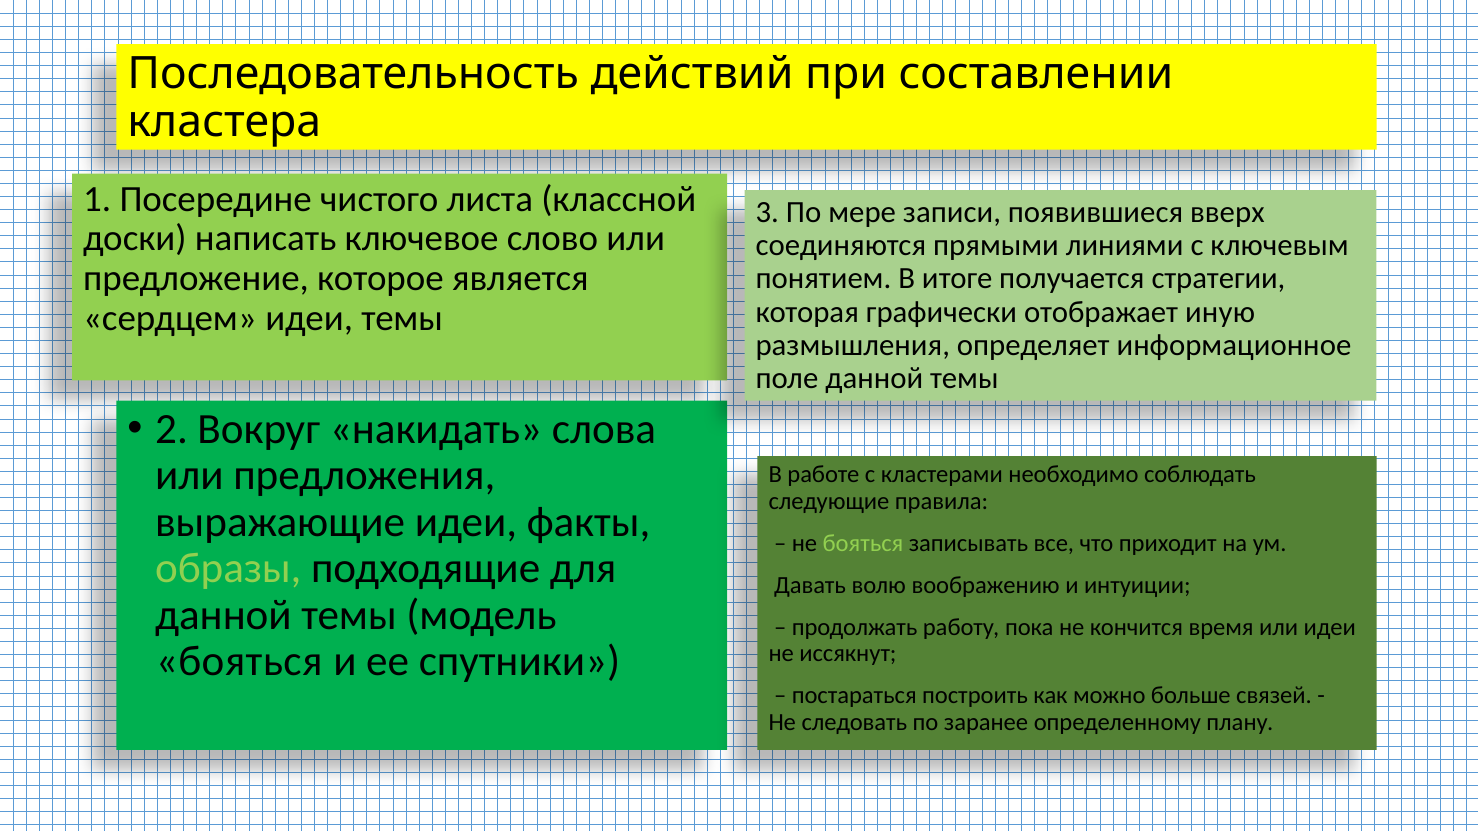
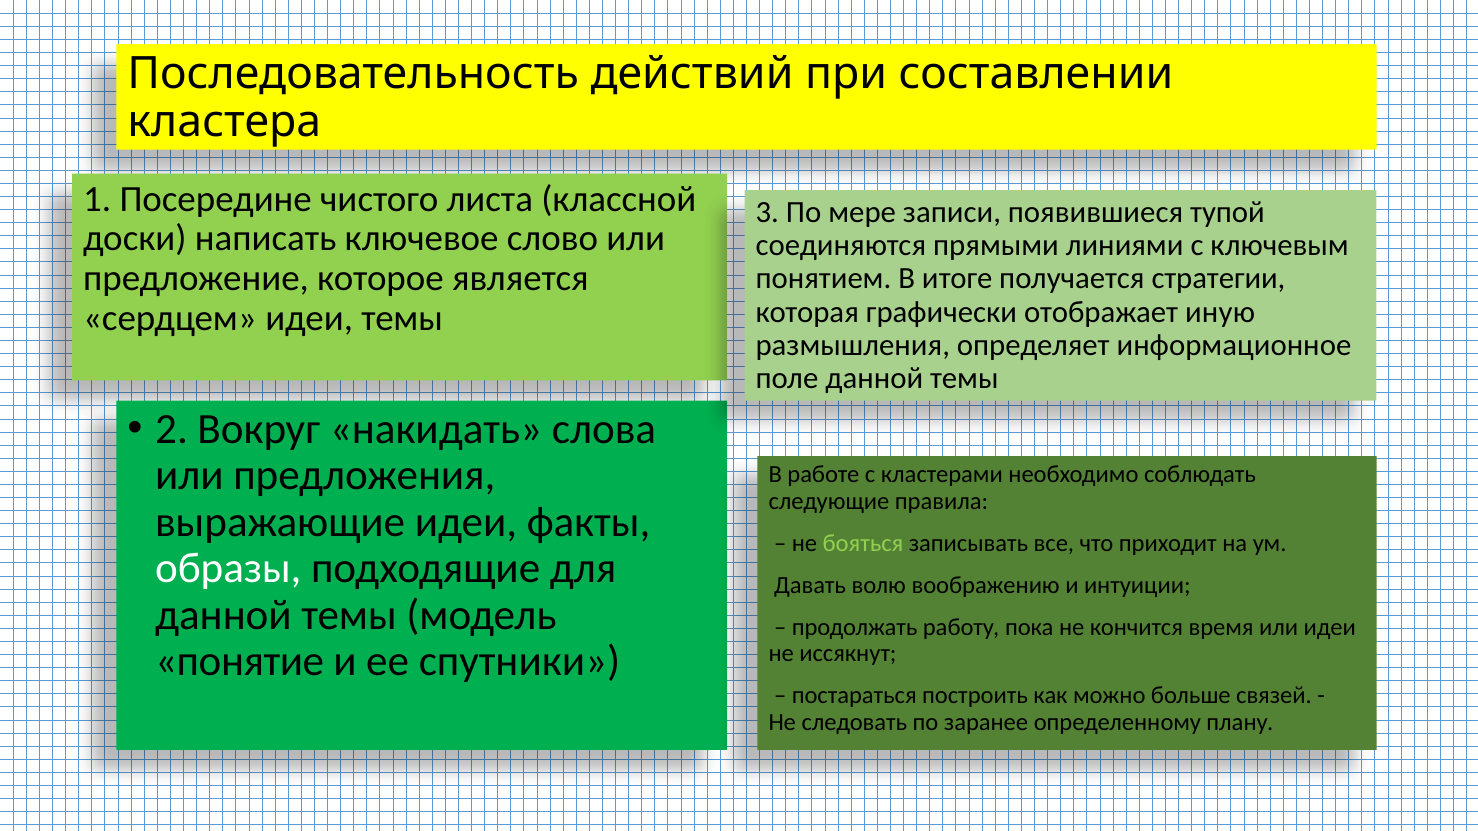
вверх: вверх -> тупой
образы colour: light green -> white
бояться at (239, 662): бояться -> понятие
